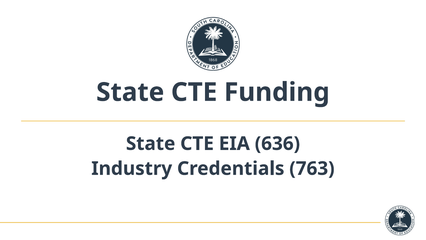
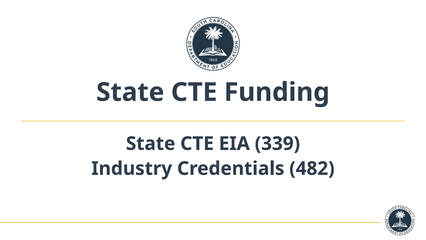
636: 636 -> 339
763: 763 -> 482
